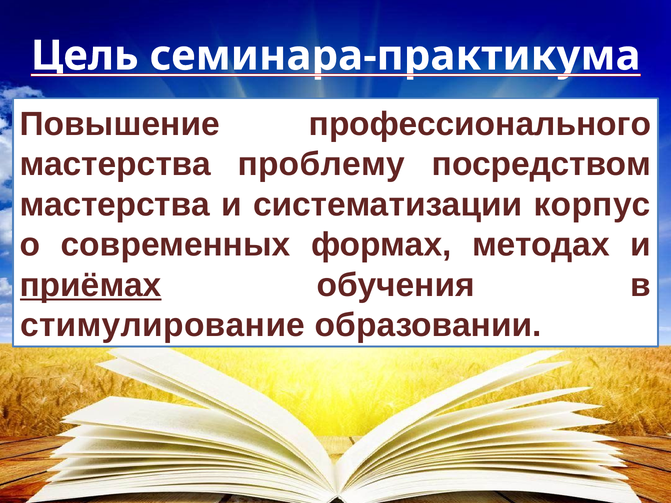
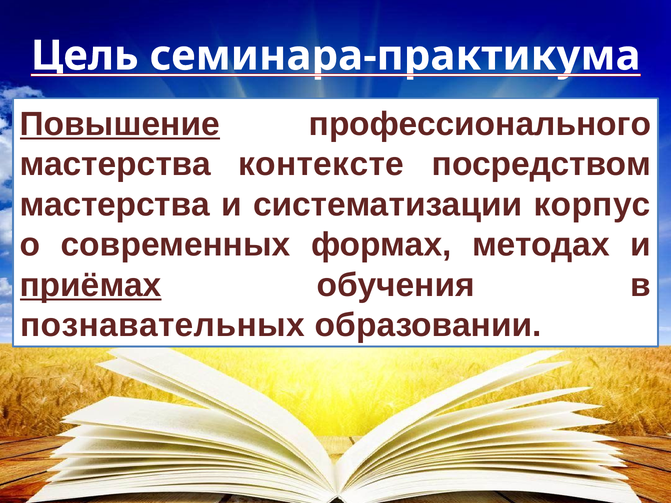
Повышение underline: none -> present
проблему: проблему -> контексте
стимулирование: стимулирование -> познавательных
